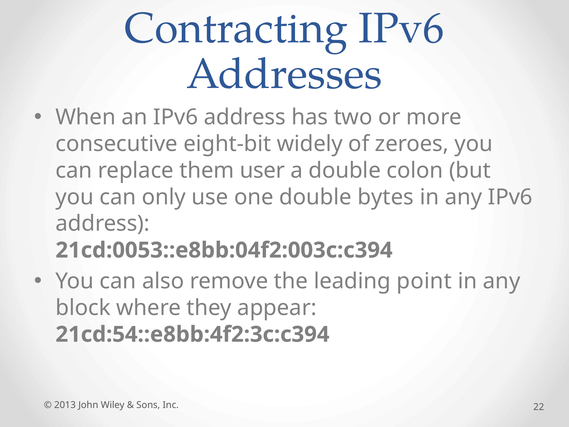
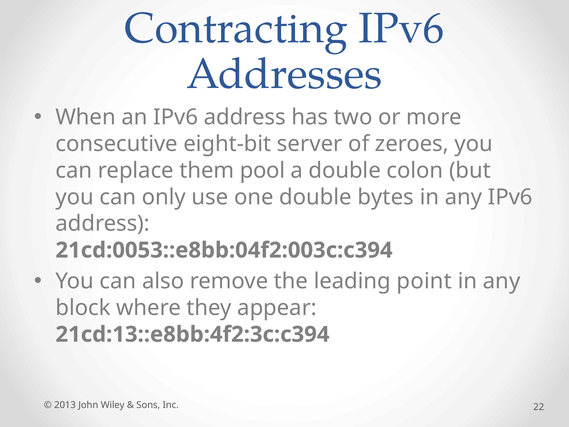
widely: widely -> server
user: user -> pool
21cd:54::e8bb:4f2:3c:c394: 21cd:54::e8bb:4f2:3c:c394 -> 21cd:13::e8bb:4f2:3c:c394
